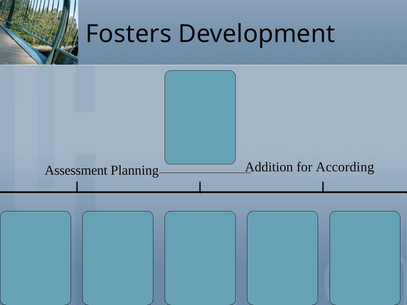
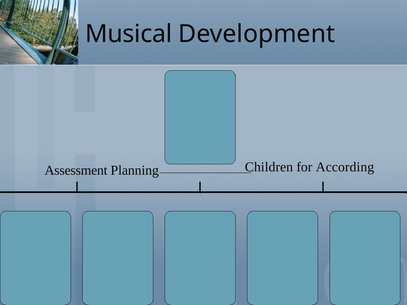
Fosters: Fosters -> Musical
Addition: Addition -> Children
